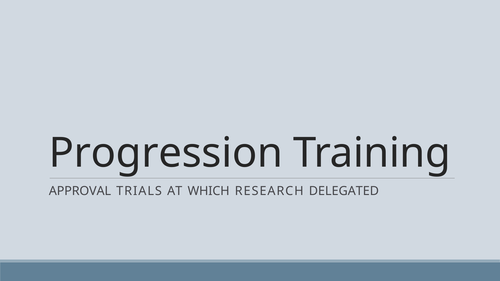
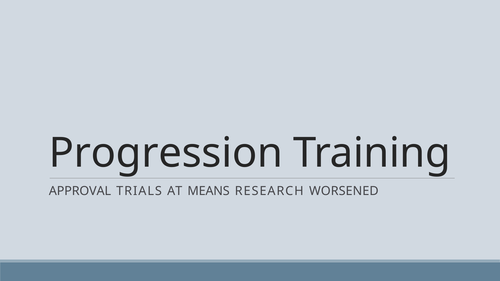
WHICH: WHICH -> MEANS
DELEGATED: DELEGATED -> WORSENED
